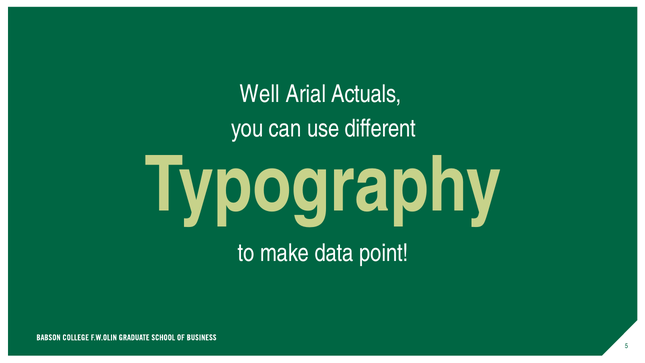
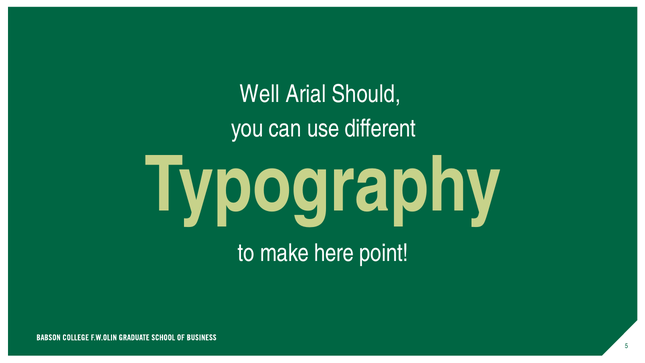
Actuals: Actuals -> Should
data: data -> here
